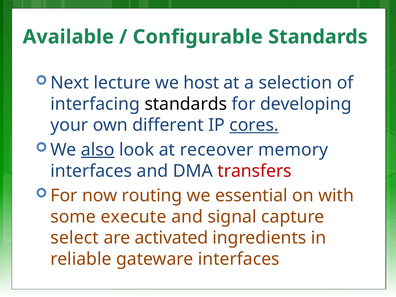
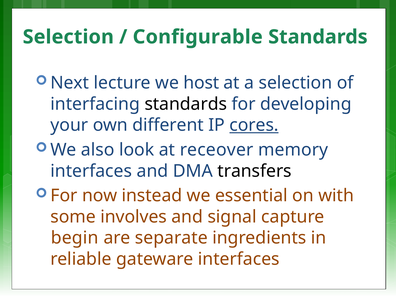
Available at (68, 37): Available -> Selection
also underline: present -> none
transfers colour: red -> black
routing: routing -> instead
execute: execute -> involves
select: select -> begin
activated: activated -> separate
